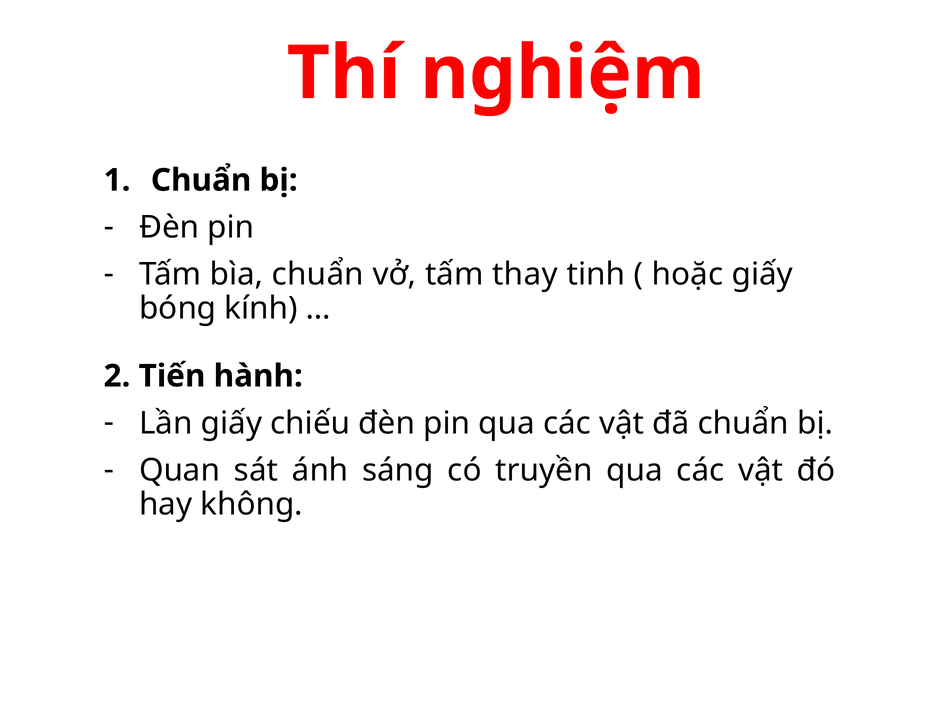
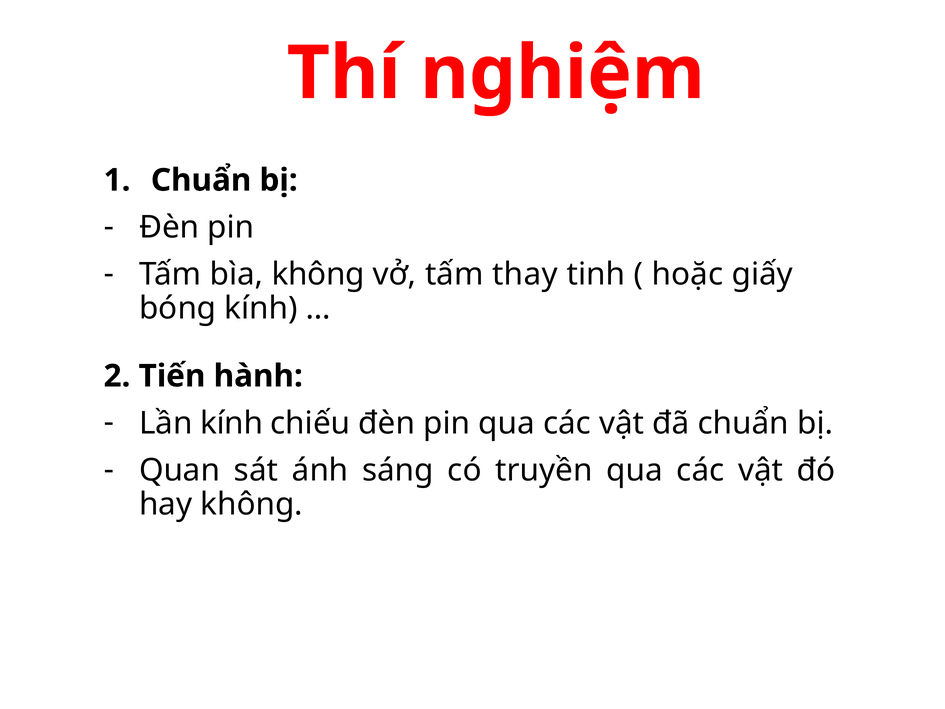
bìa chuẩn: chuẩn -> không
Lần giấy: giấy -> kính
